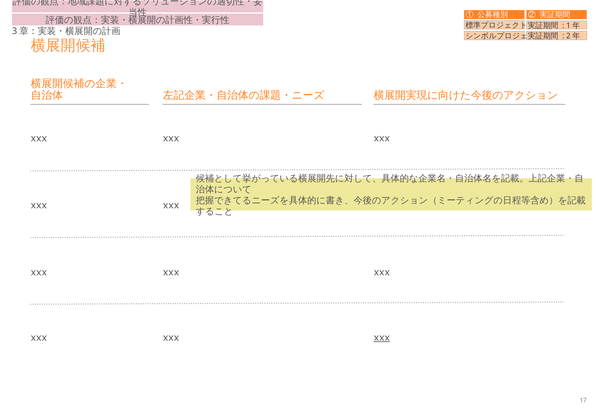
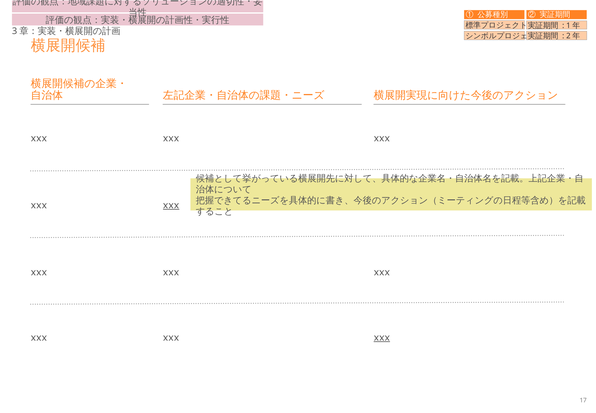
xxx at (171, 205) underline: none -> present
